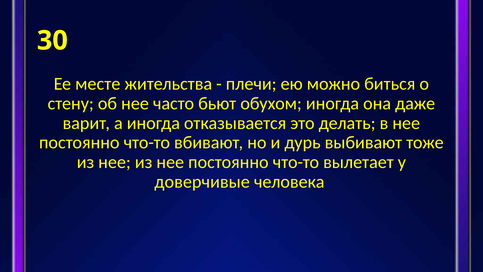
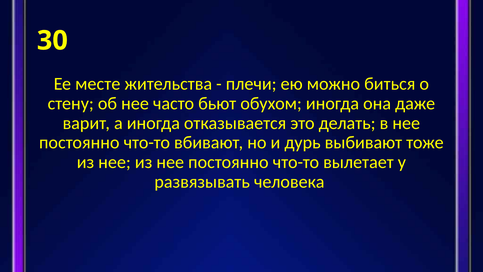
доверчивые: доверчивые -> развязывать
